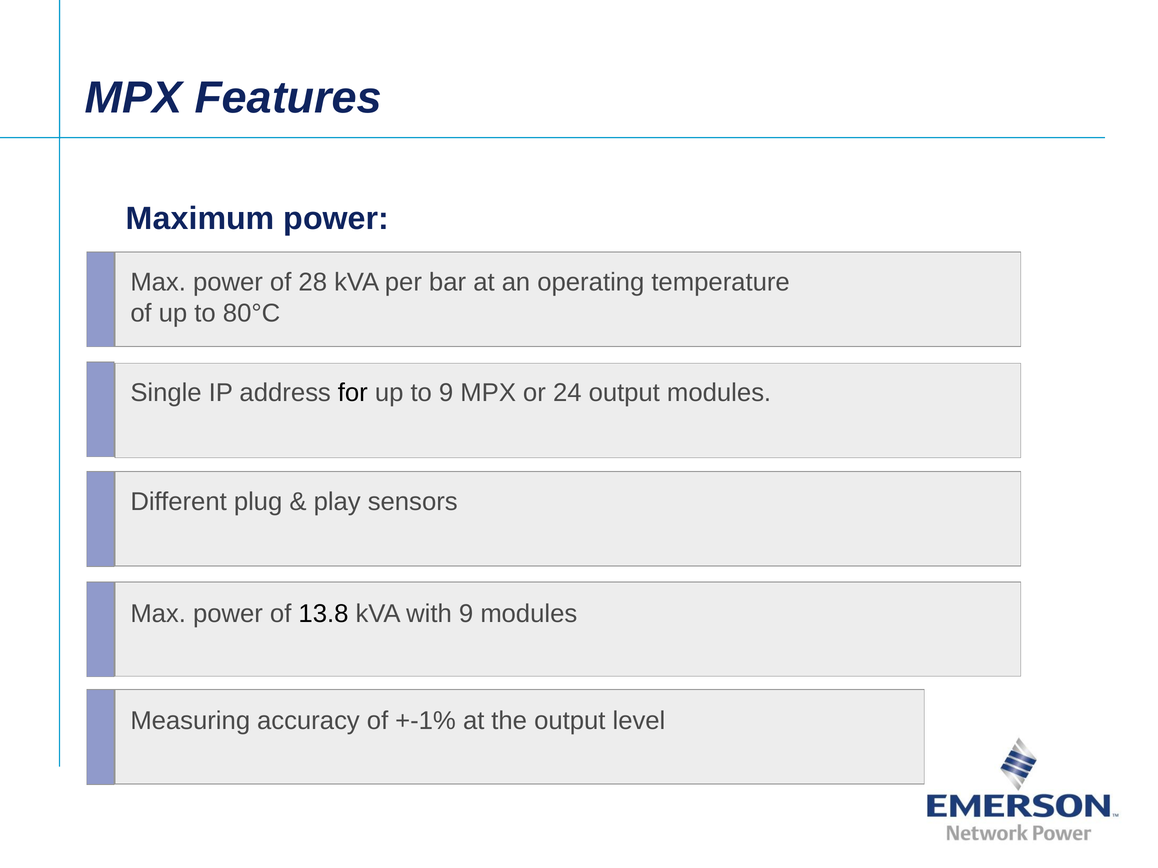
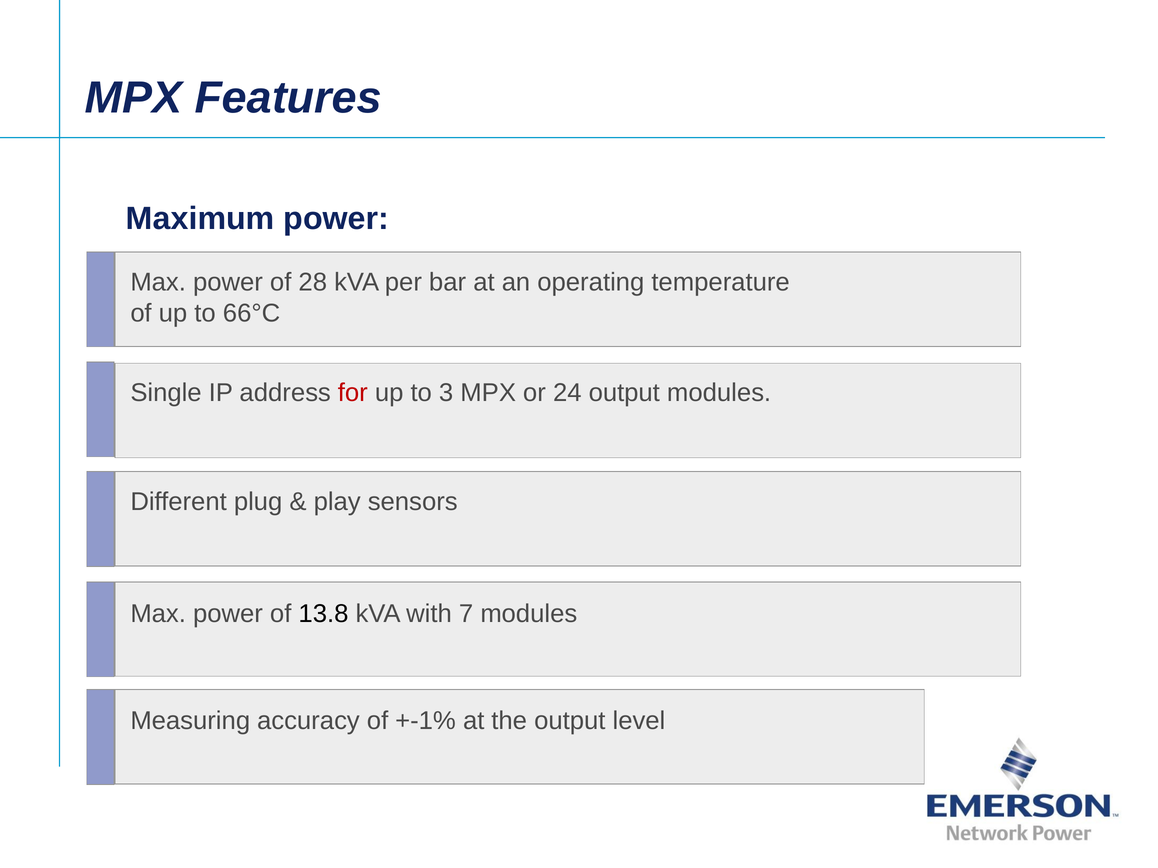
80°C: 80°C -> 66°C
for colour: black -> red
to 9: 9 -> 3
with 9: 9 -> 7
